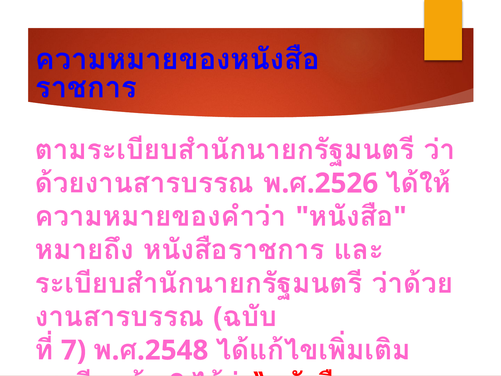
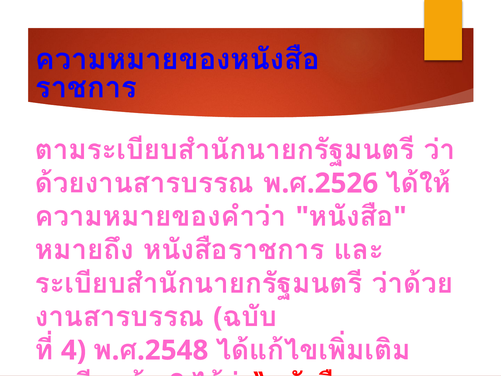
7: 7 -> 4
